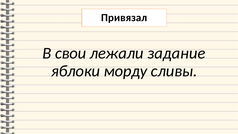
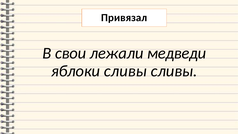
задание: задание -> медведи
яблоки морду: морду -> сливы
